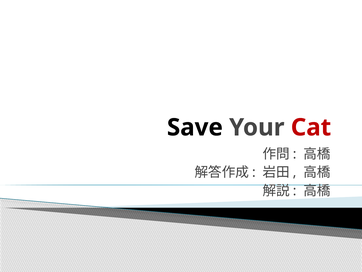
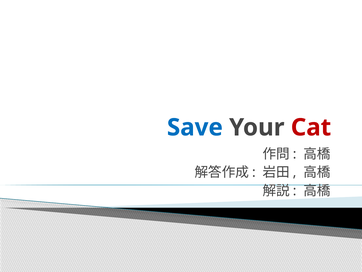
Save colour: black -> blue
